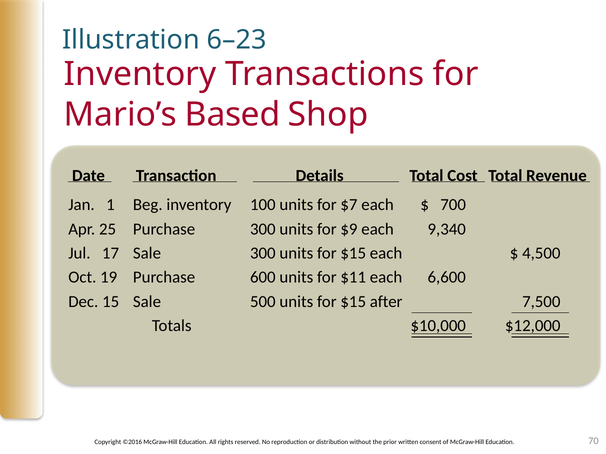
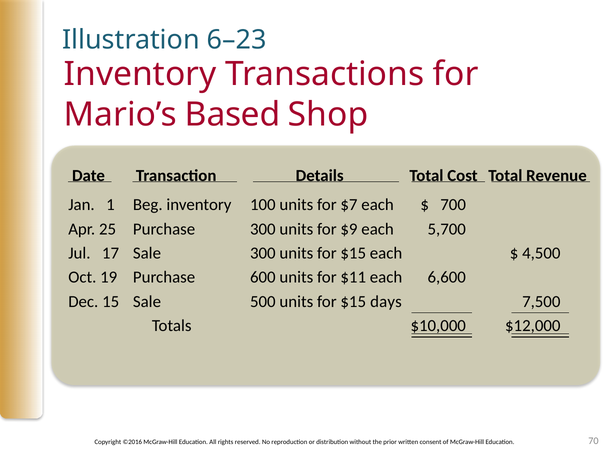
9,340: 9,340 -> 5,700
after: after -> days
